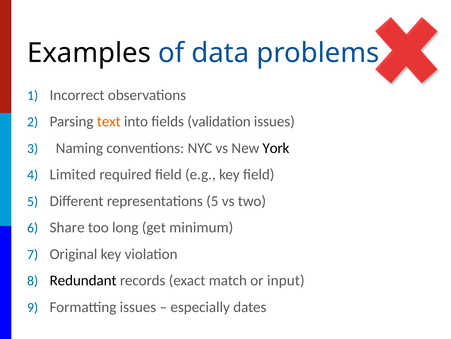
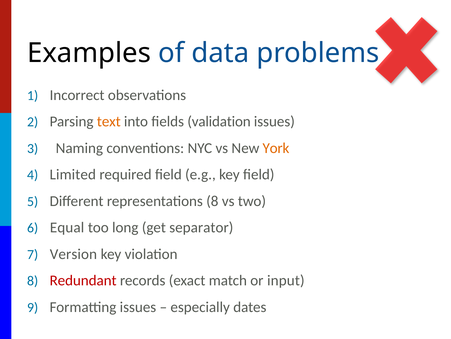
York colour: black -> orange
representations 5: 5 -> 8
Share: Share -> Equal
minimum: minimum -> separator
Original: Original -> Version
Redundant colour: black -> red
